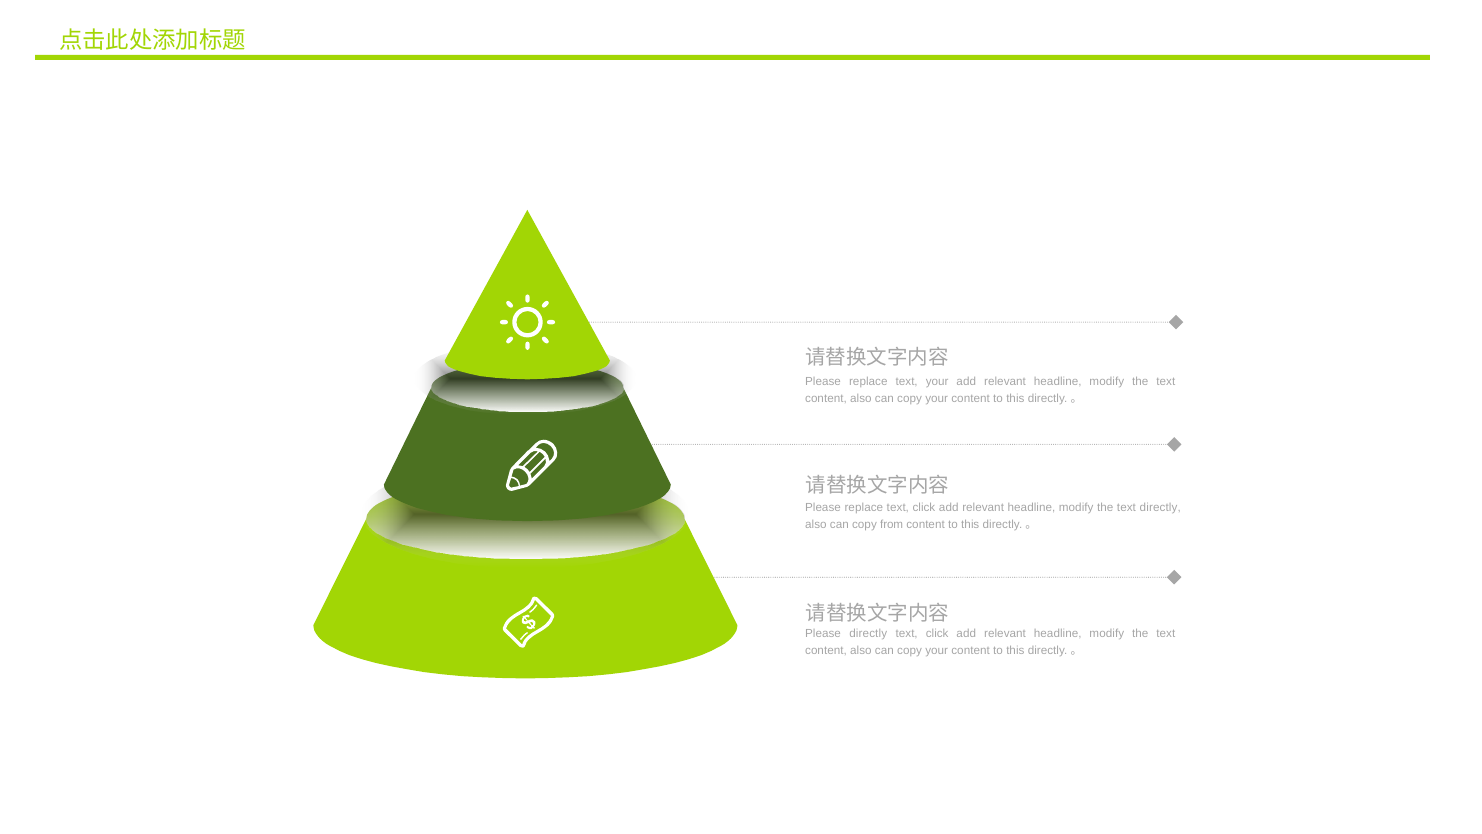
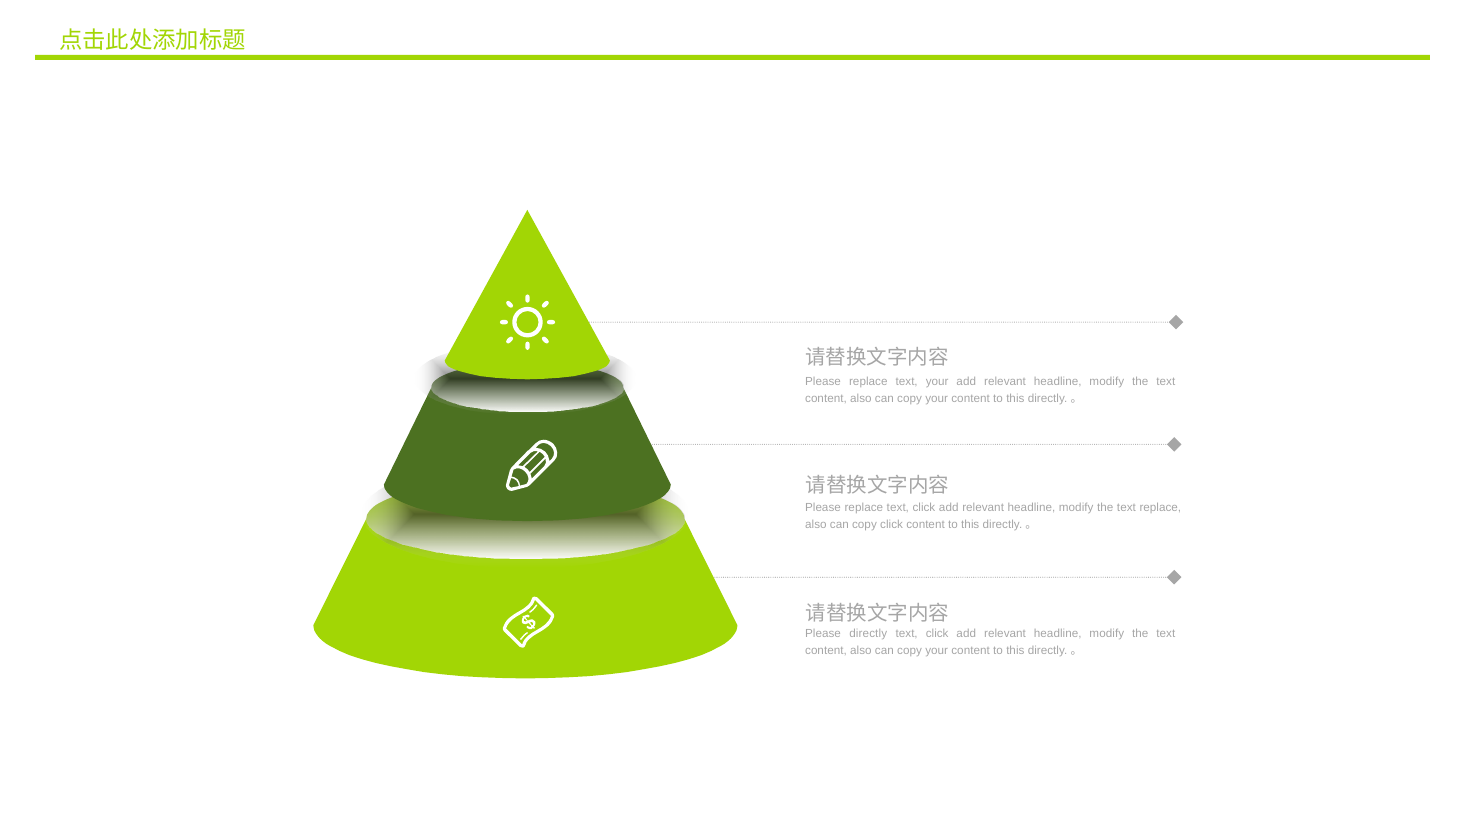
text directly: directly -> replace
copy from: from -> click
